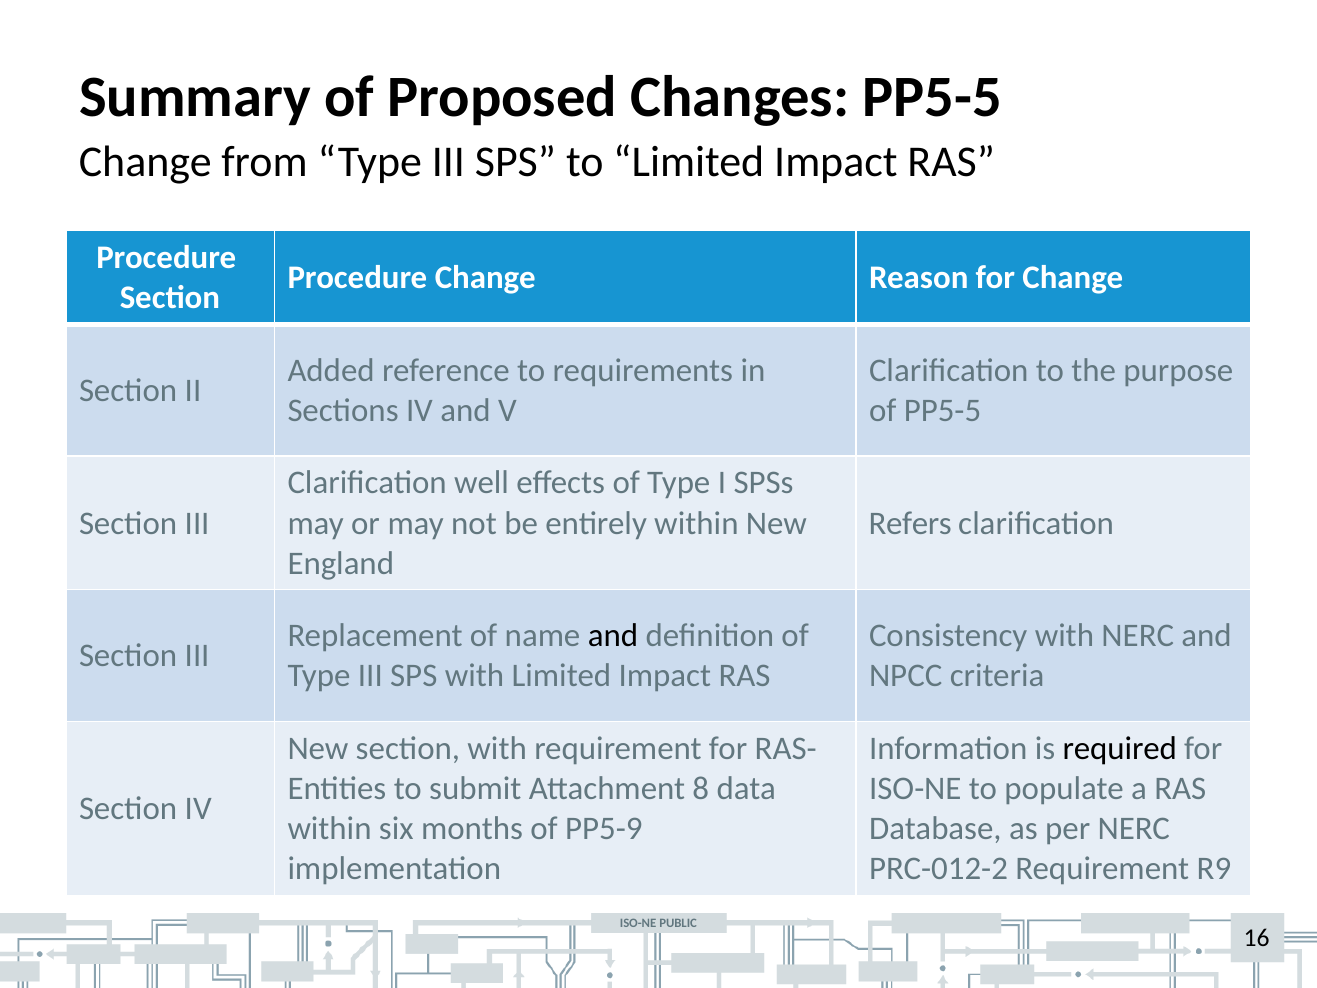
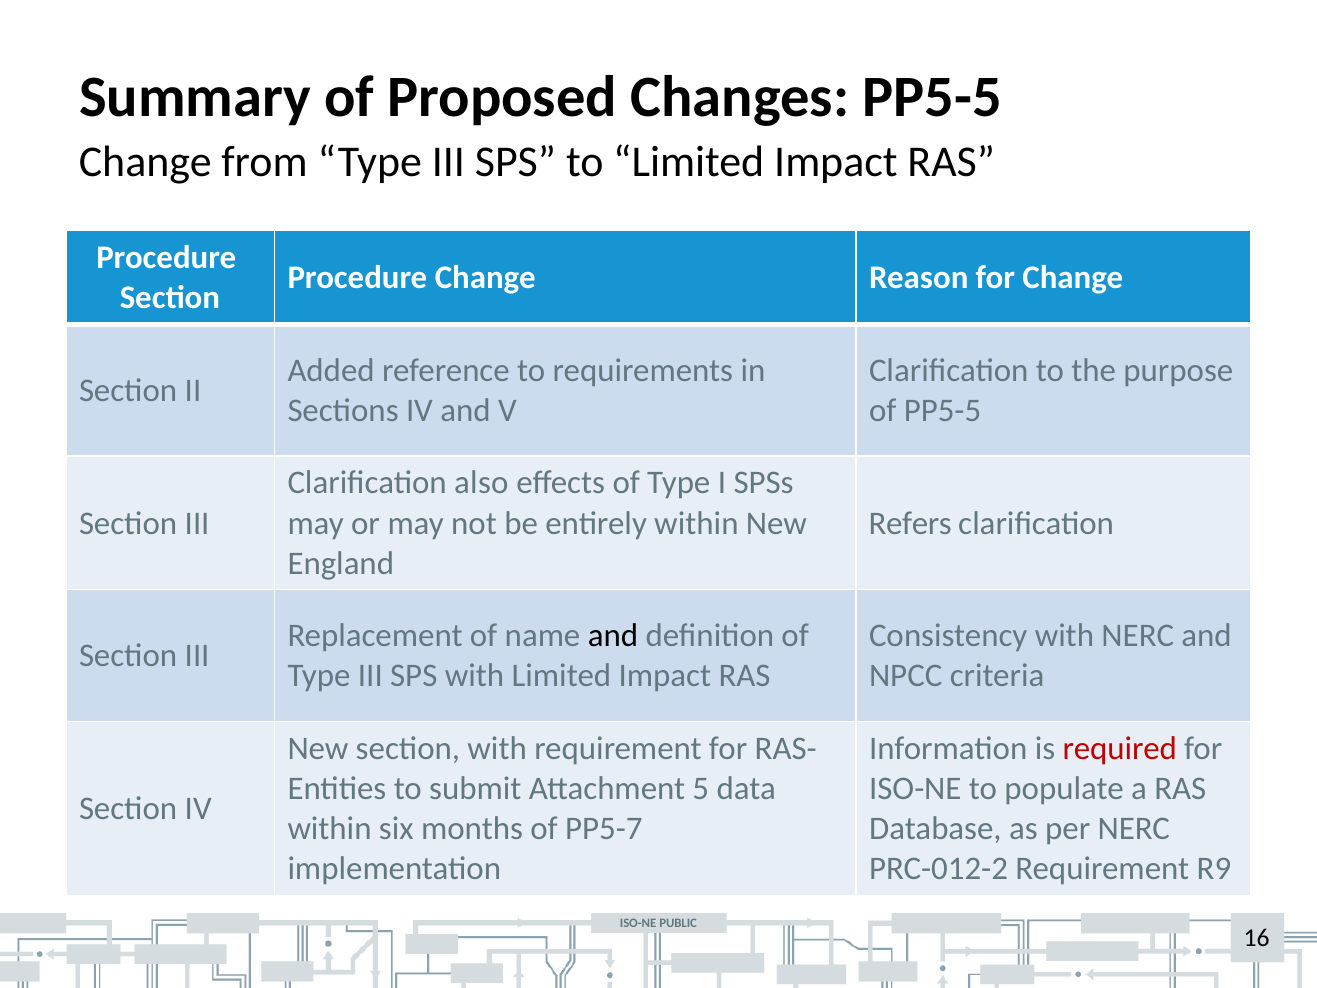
well: well -> also
required colour: black -> red
8: 8 -> 5
PP5-9: PP5-9 -> PP5-7
